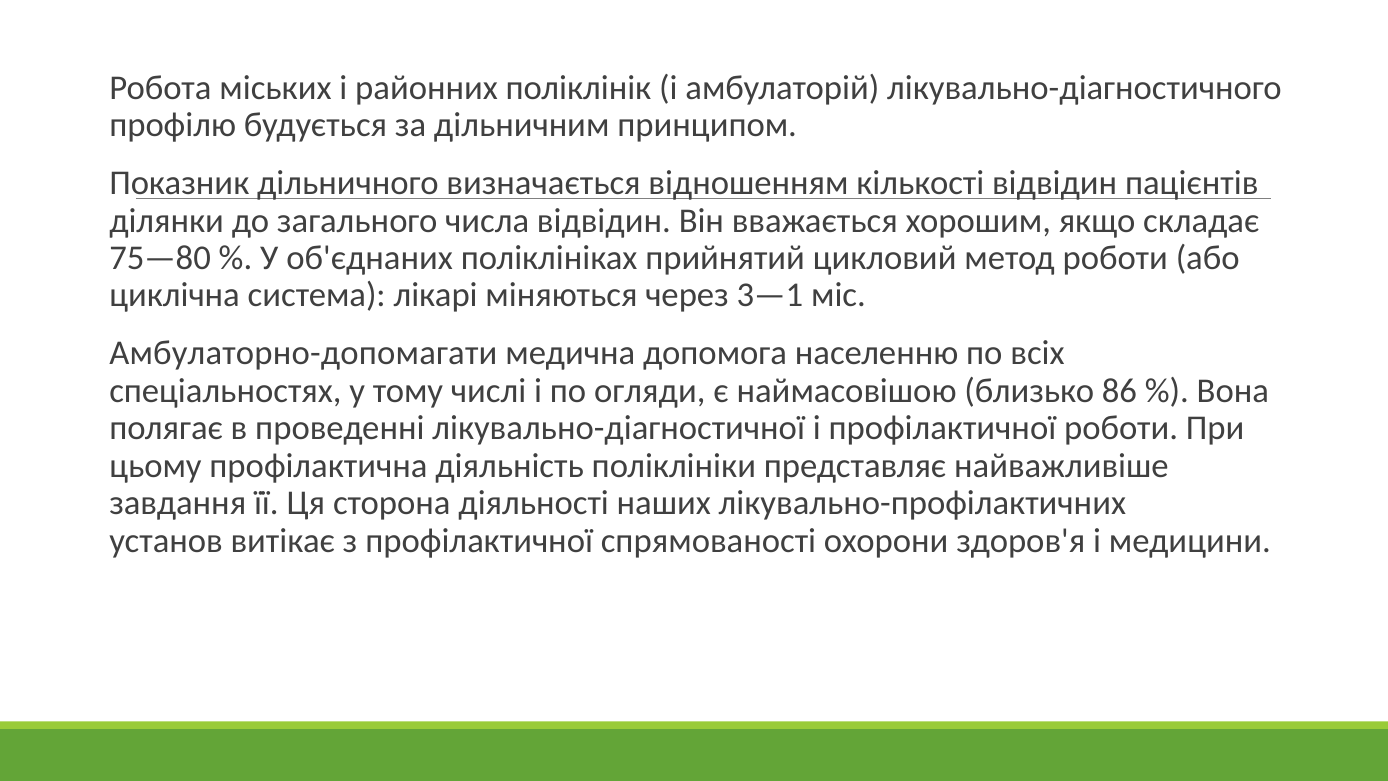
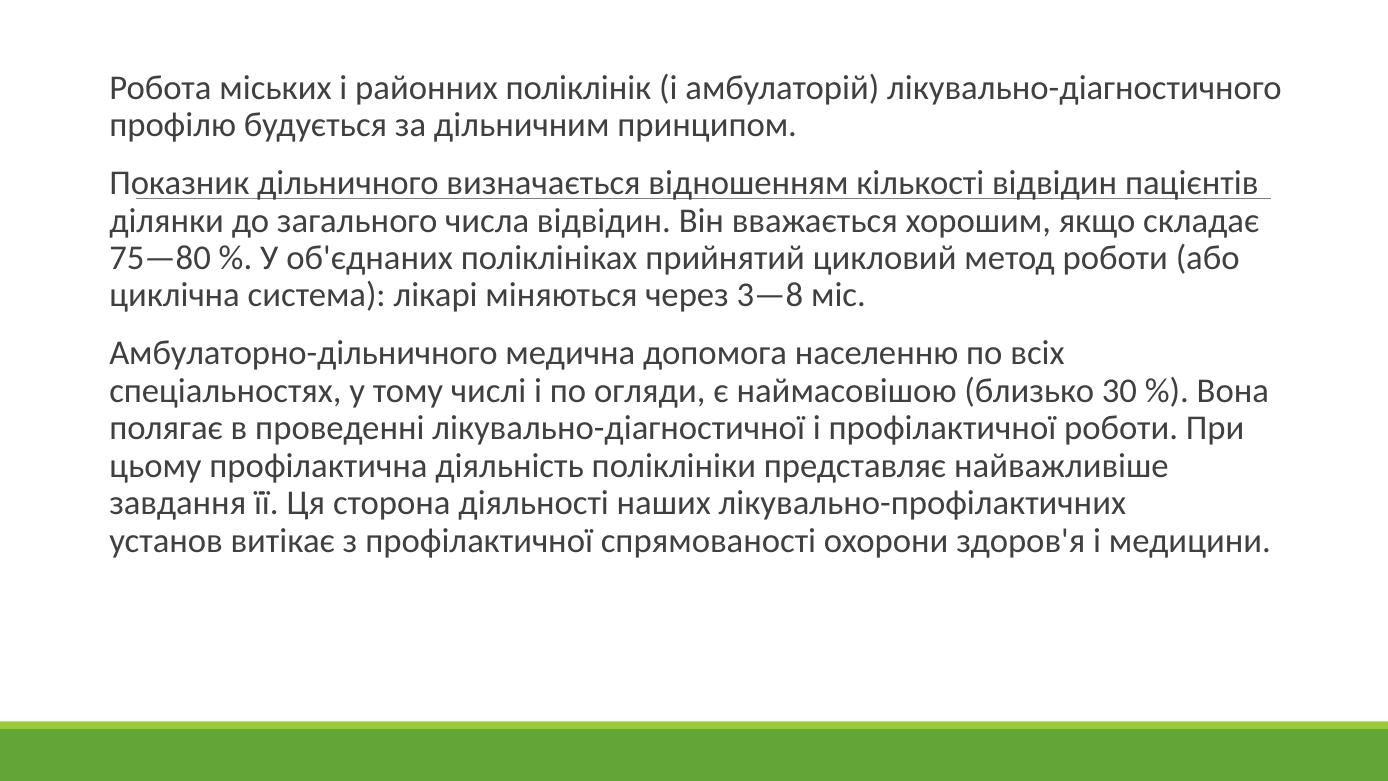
3—1: 3—1 -> 3—8
Амбулаторно-допомагати: Амбулаторно-допомагати -> Амбулаторно-дільничного
86: 86 -> 30
